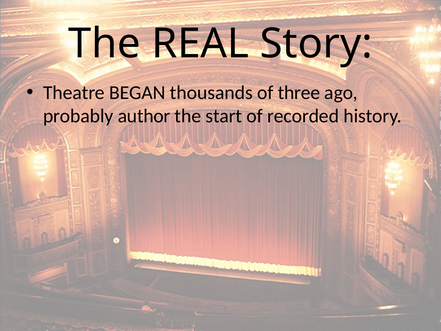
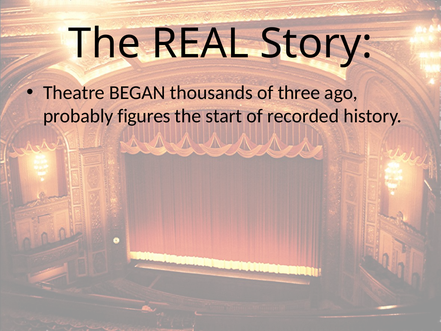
author: author -> figures
